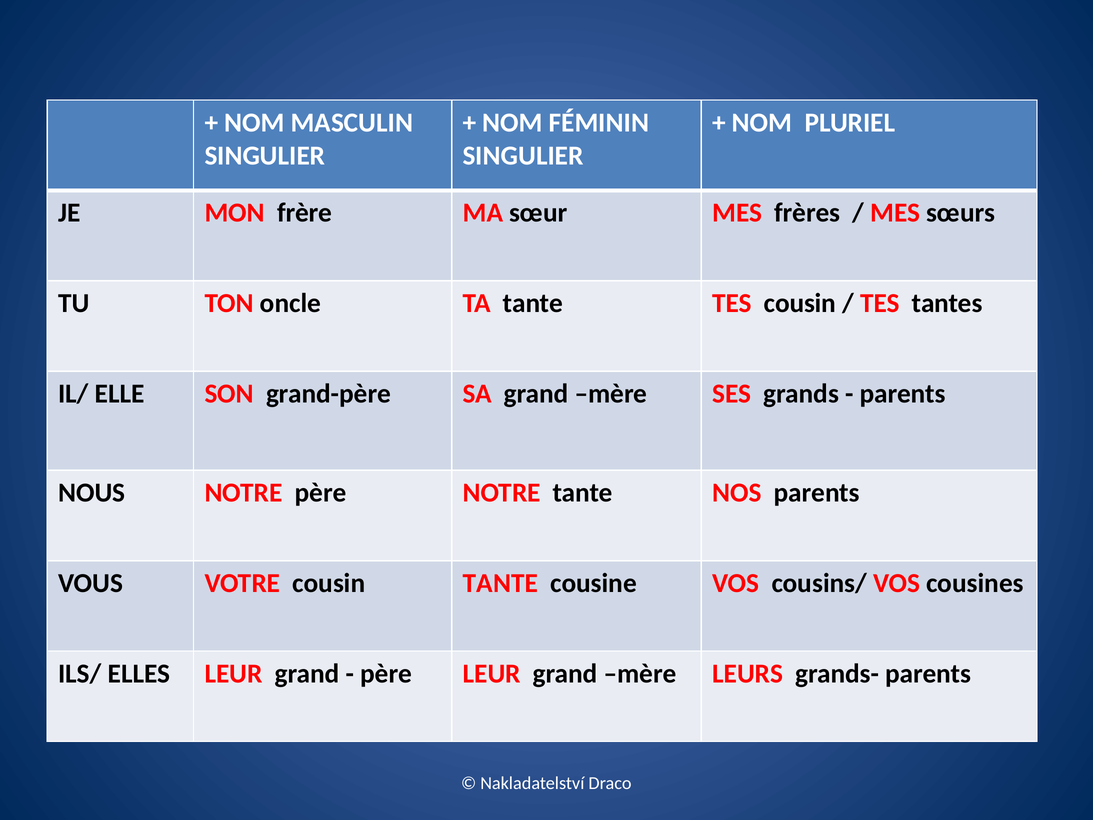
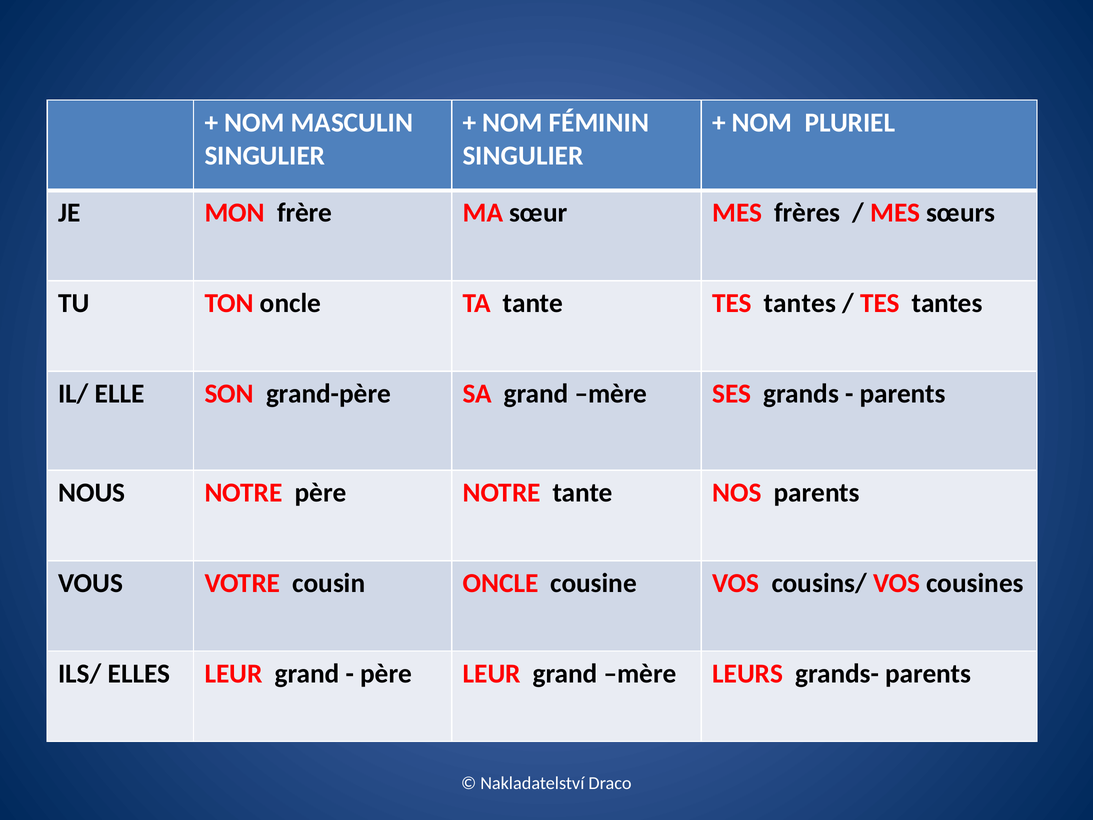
tante TES cousin: cousin -> tantes
cousin TANTE: TANTE -> ONCLE
